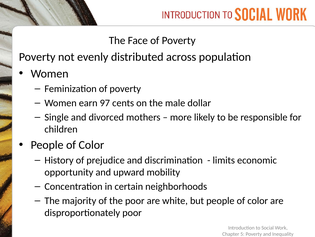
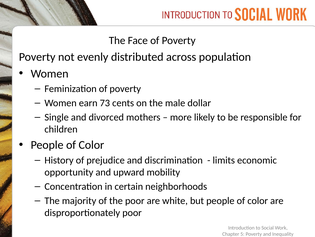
97: 97 -> 73
